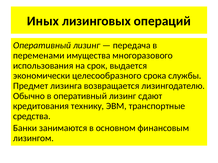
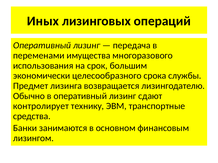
выдается: выдается -> большим
кредитования: кредитования -> контролирует
